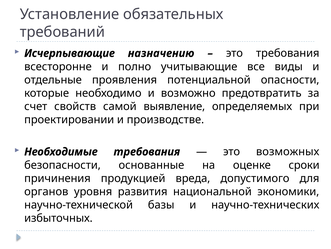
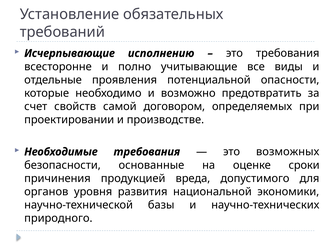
назначению: назначению -> исполнению
выявление: выявление -> договором
избыточных: избыточных -> природного
